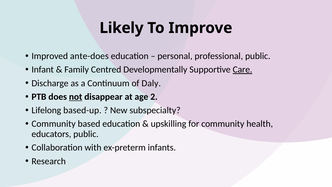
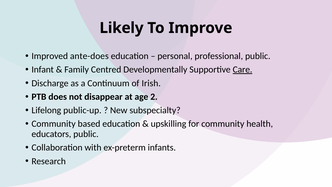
Daly: Daly -> Irish
not underline: present -> none
based-up: based-up -> public-up
